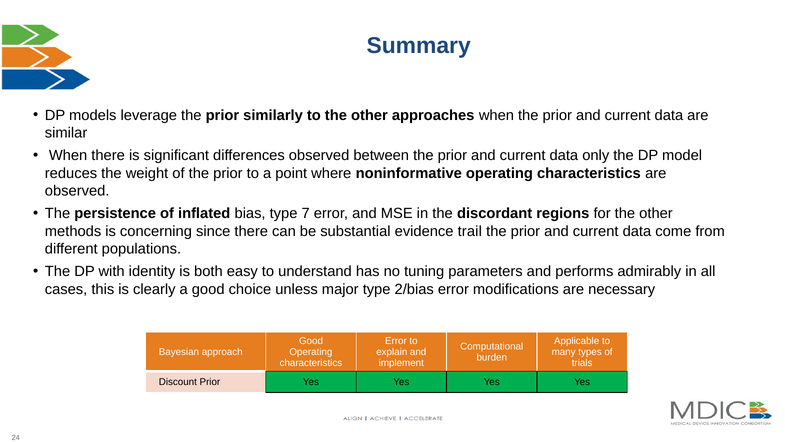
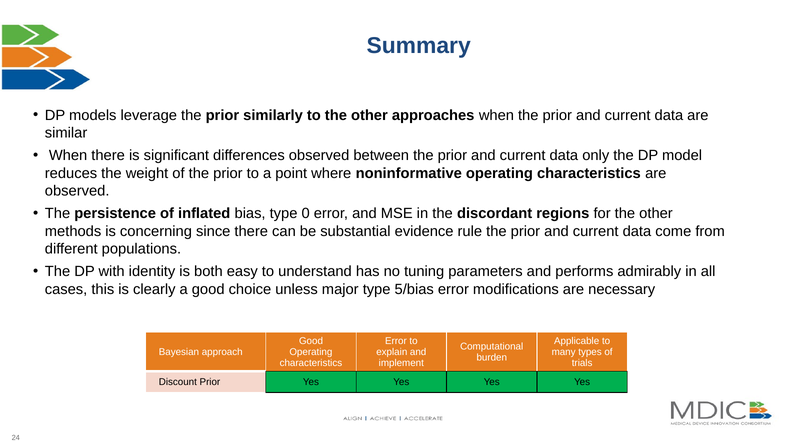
7: 7 -> 0
trail: trail -> rule
2/bias: 2/bias -> 5/bias
